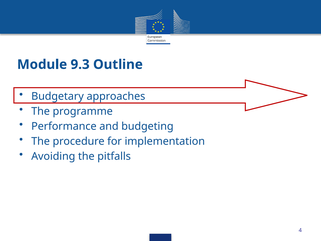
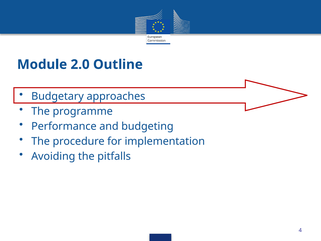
9.3: 9.3 -> 2.0
